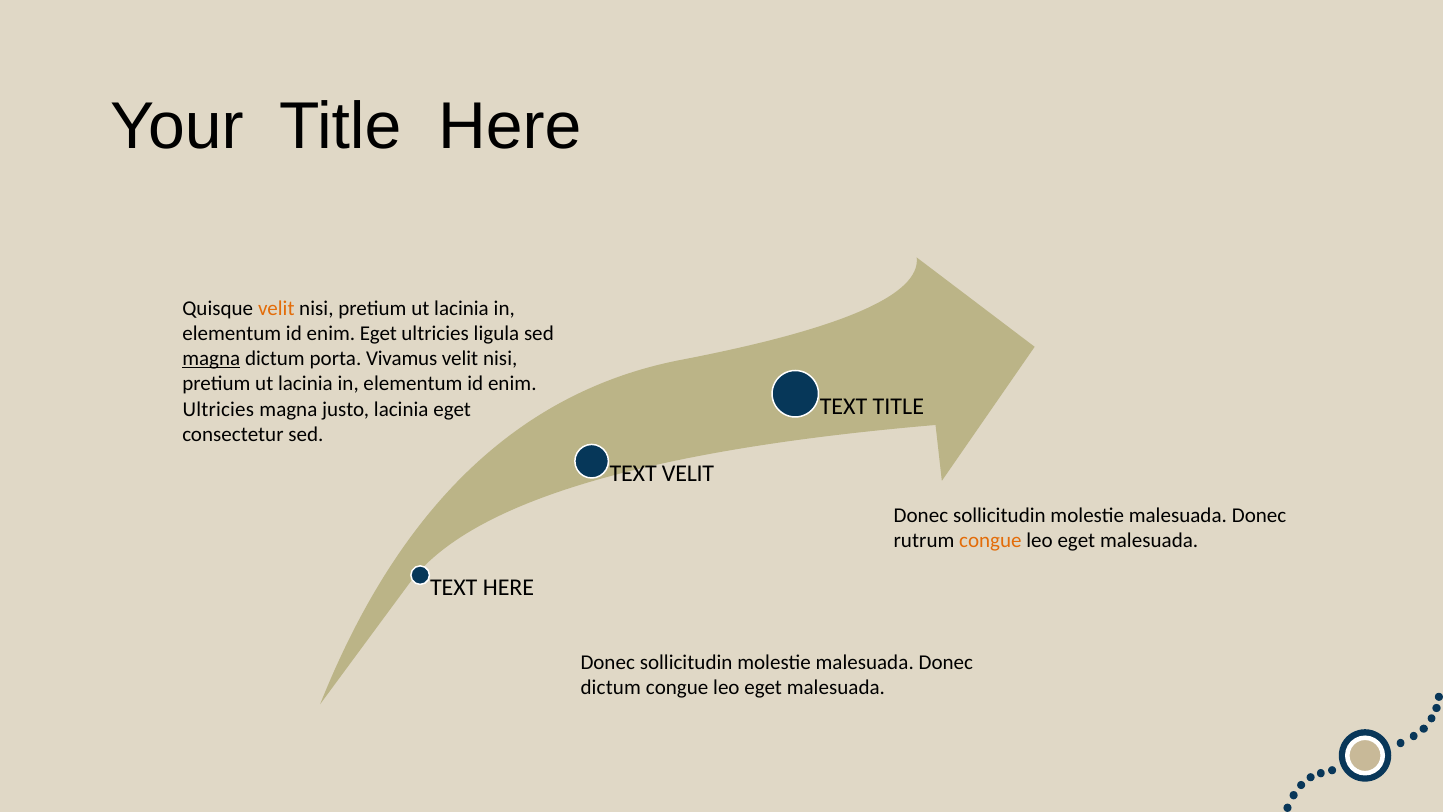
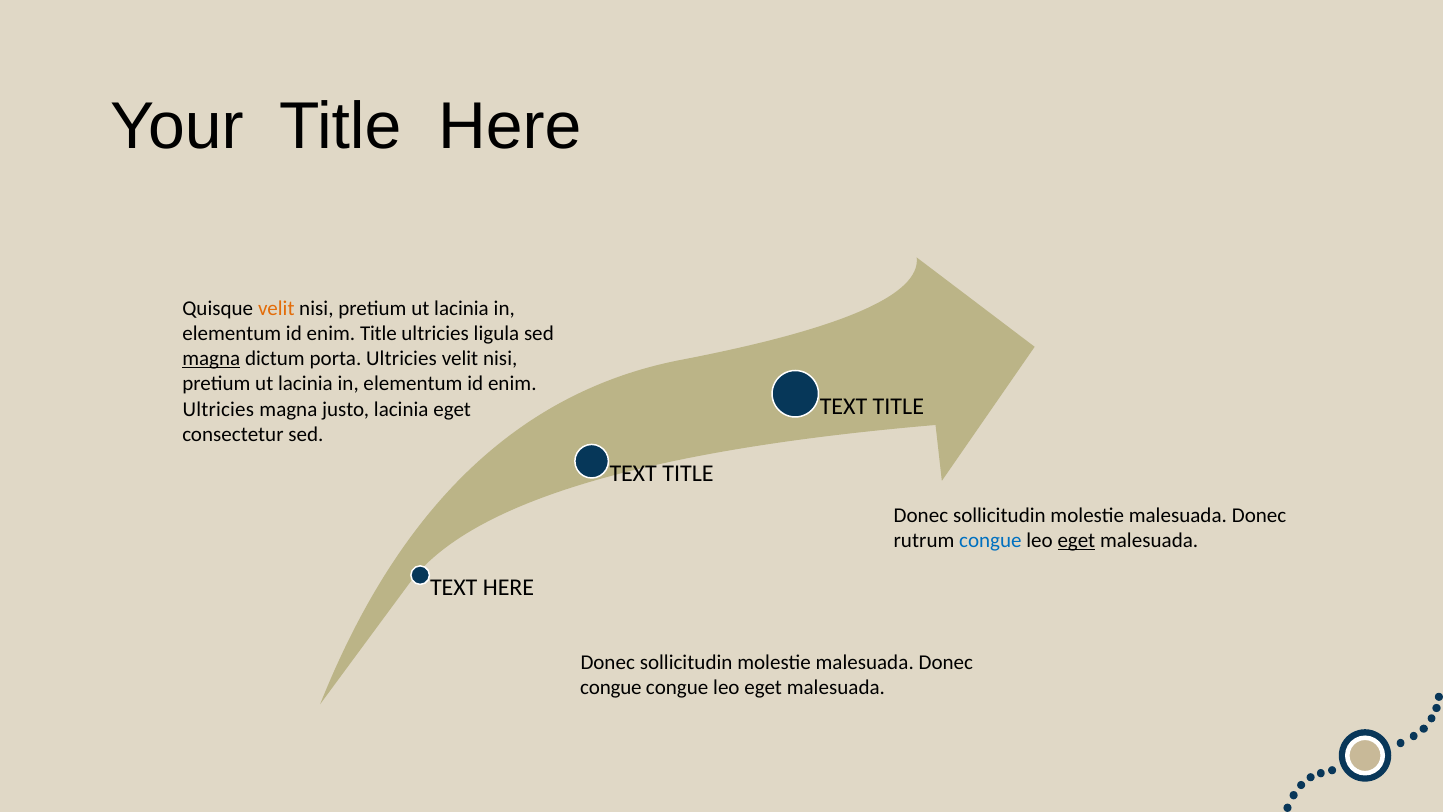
enim Eget: Eget -> Title
porta Vivamus: Vivamus -> Ultricies
VELIT at (688, 474): VELIT -> TITLE
congue at (990, 540) colour: orange -> blue
eget at (1076, 540) underline: none -> present
dictum at (611, 687): dictum -> congue
